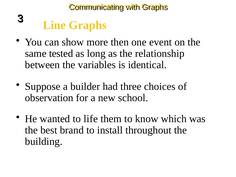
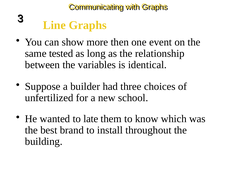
observation: observation -> unfertilized
life: life -> late
